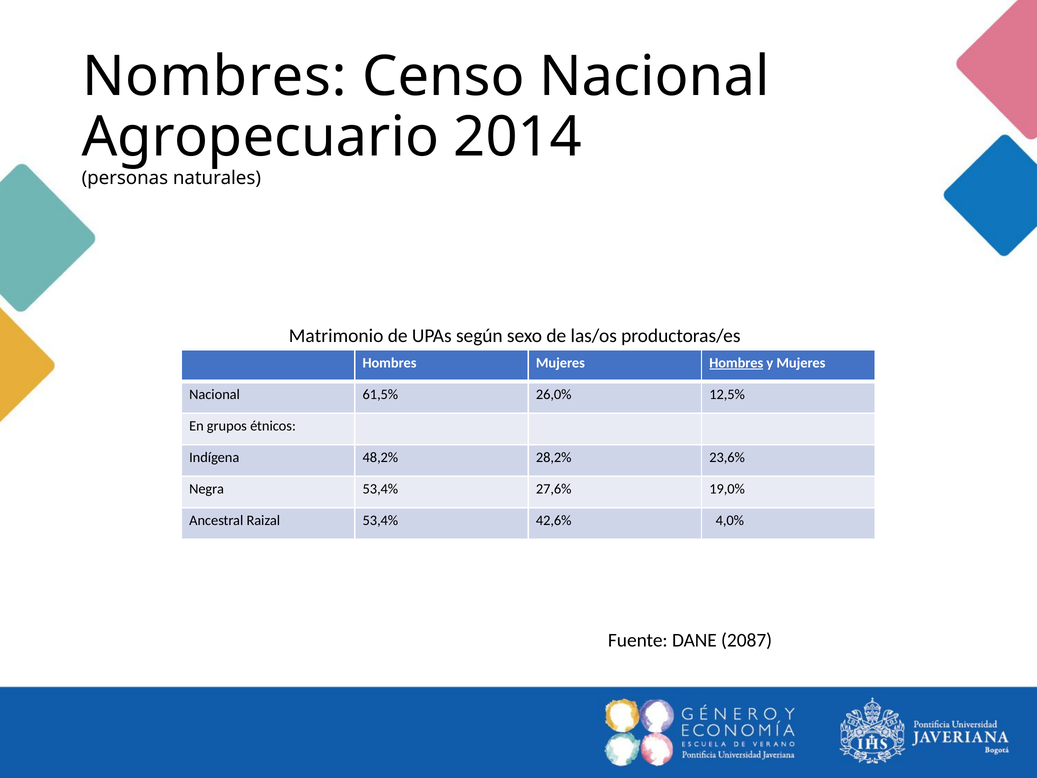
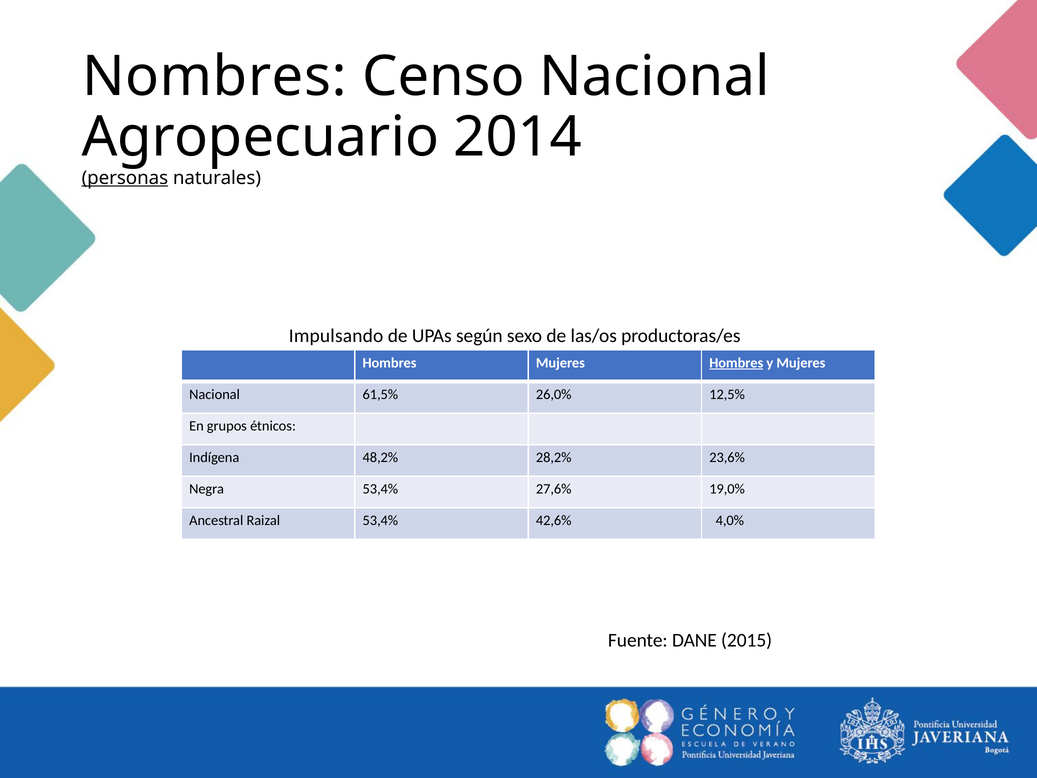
personas underline: none -> present
Matrimonio: Matrimonio -> Impulsando
2087: 2087 -> 2015
